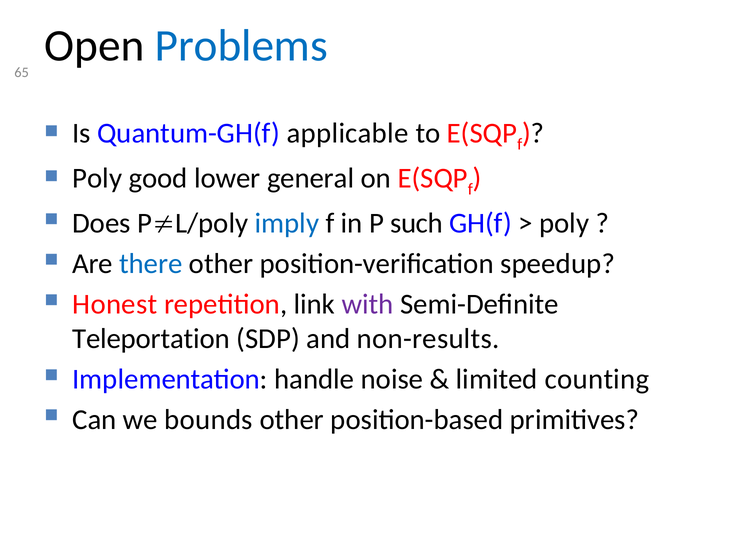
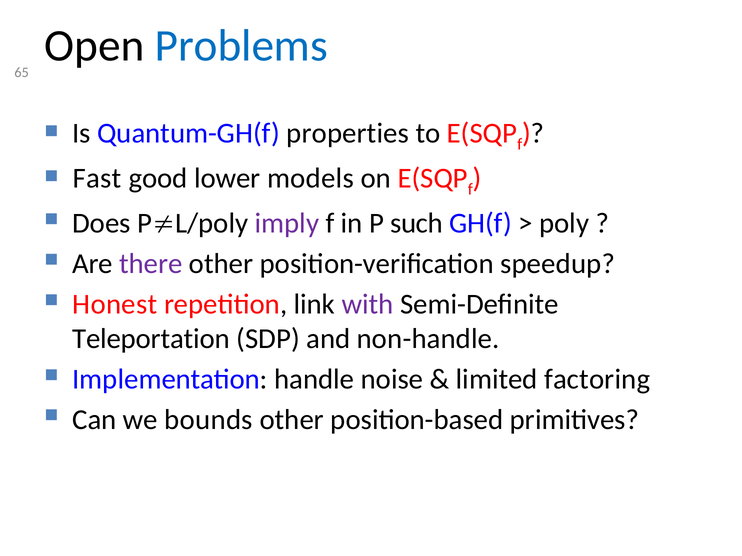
applicable: applicable -> properties
Poly at (97, 178): Poly -> Fast
general: general -> models
imply colour: blue -> purple
there colour: blue -> purple
non-results: non-results -> non-handle
counting: counting -> factoring
